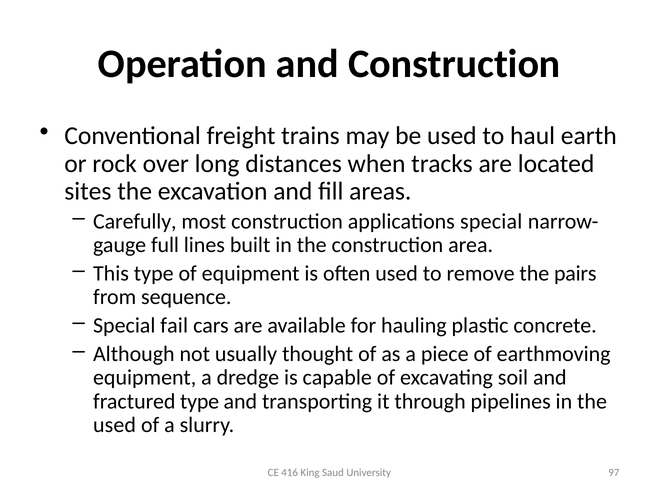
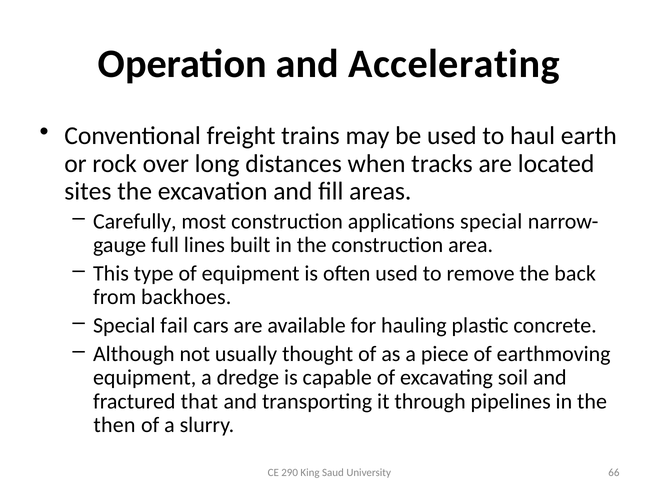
and Construction: Construction -> Accelerating
pairs: pairs -> back
sequence: sequence -> backhoes
fractured type: type -> that
used at (115, 425): used -> then
416: 416 -> 290
97: 97 -> 66
